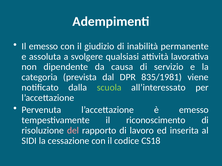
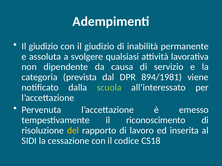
emesso at (43, 46): emesso -> giudizio
835/1981: 835/1981 -> 894/1981
del colour: pink -> yellow
